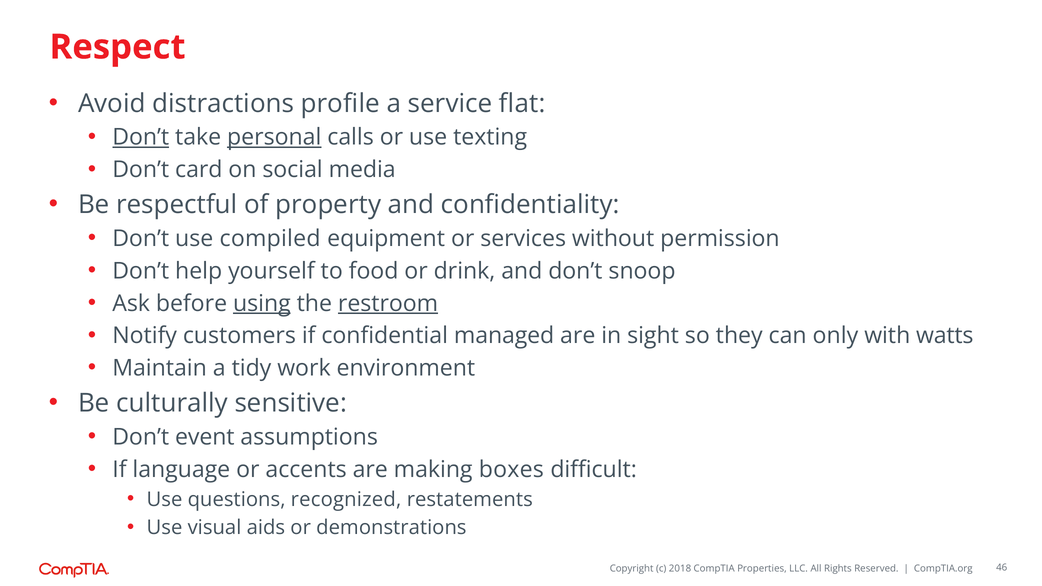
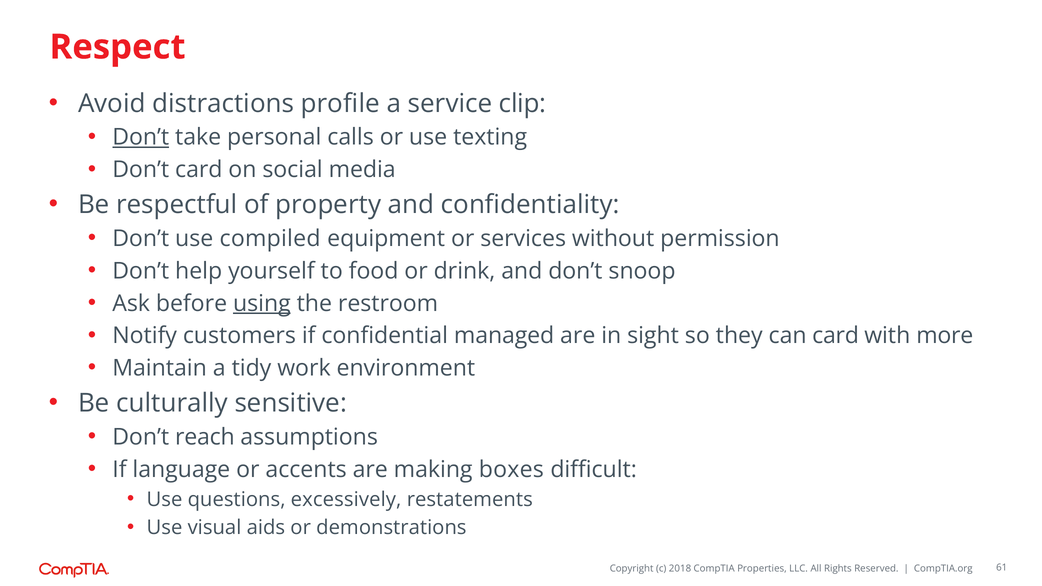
flat: flat -> clip
personal underline: present -> none
restroom underline: present -> none
can only: only -> card
watts: watts -> more
event: event -> reach
recognized: recognized -> excessively
46: 46 -> 61
